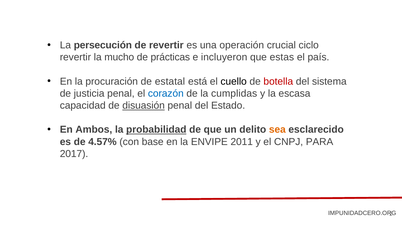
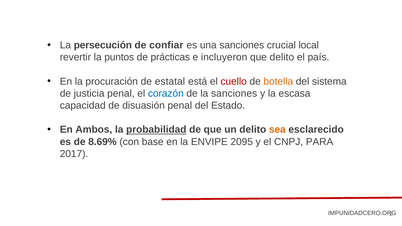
de revertir: revertir -> confiar
una operación: operación -> sanciones
ciclo: ciclo -> local
mucho: mucho -> puntos
que estas: estas -> delito
cuello colour: black -> red
botella colour: red -> orange
la cumplidas: cumplidas -> sanciones
disuasión underline: present -> none
4.57%: 4.57% -> 8.69%
2011: 2011 -> 2095
